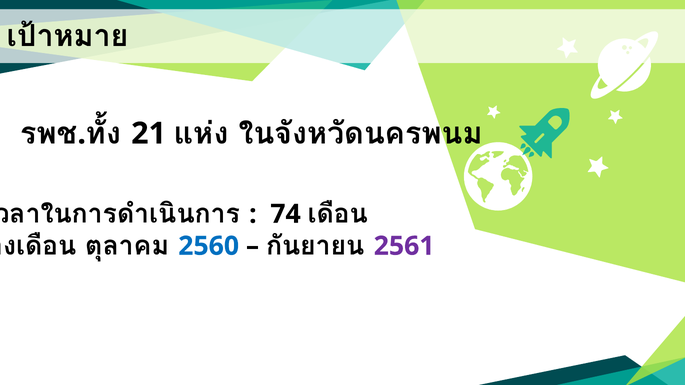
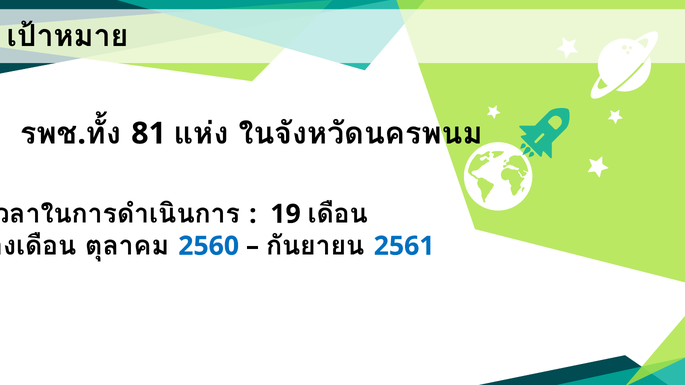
21: 21 -> 81
74: 74 -> 19
2561 colour: purple -> blue
